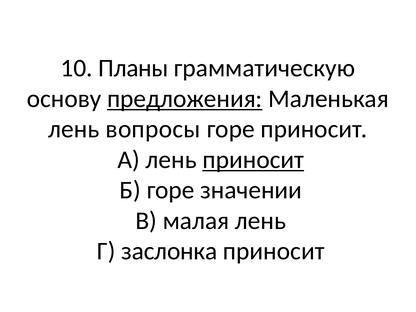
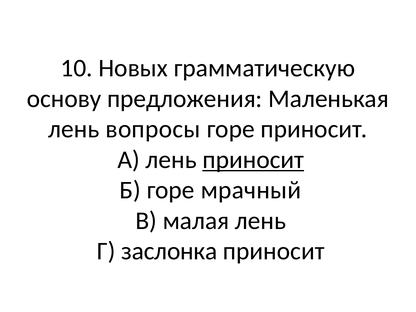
Планы: Планы -> Новых
предложения underline: present -> none
значении: значении -> мрачный
